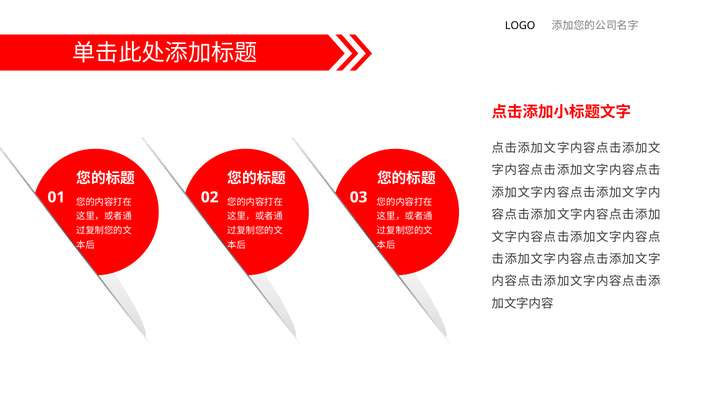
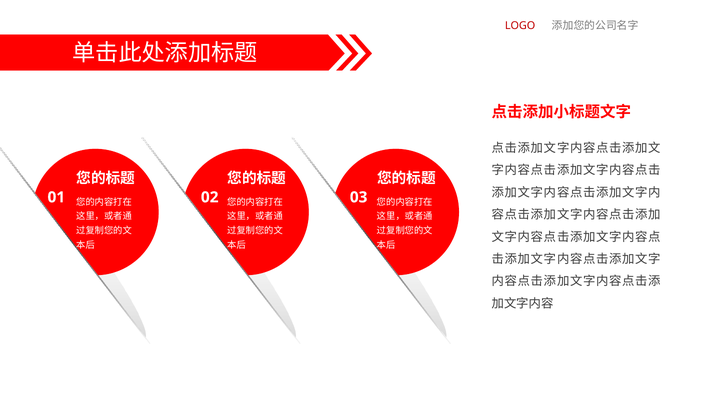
LOGO colour: black -> red
